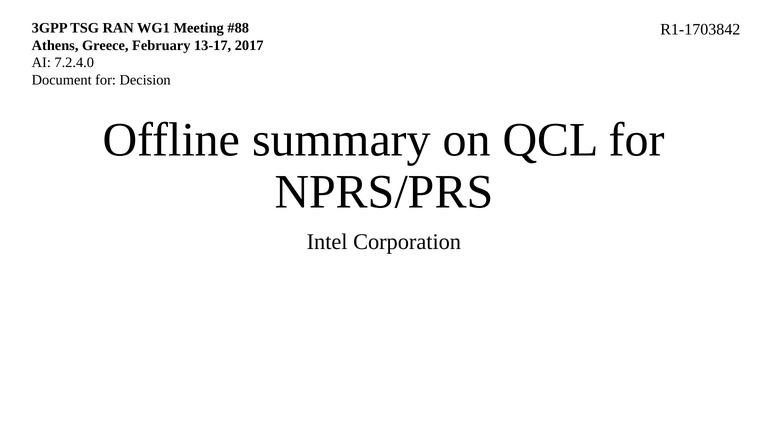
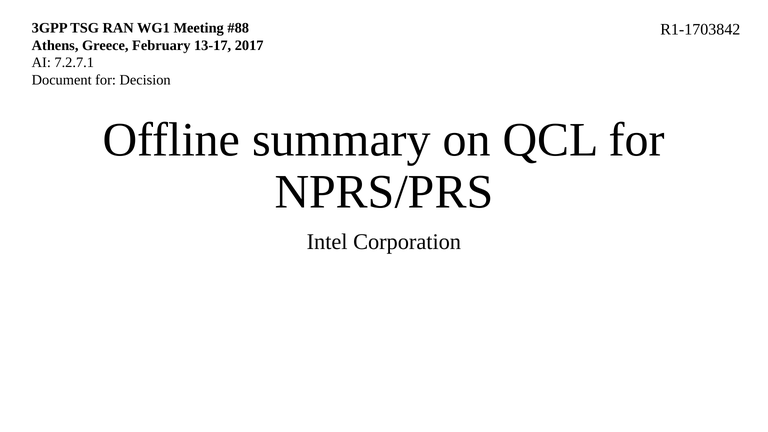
7.2.4.0: 7.2.4.0 -> 7.2.7.1
